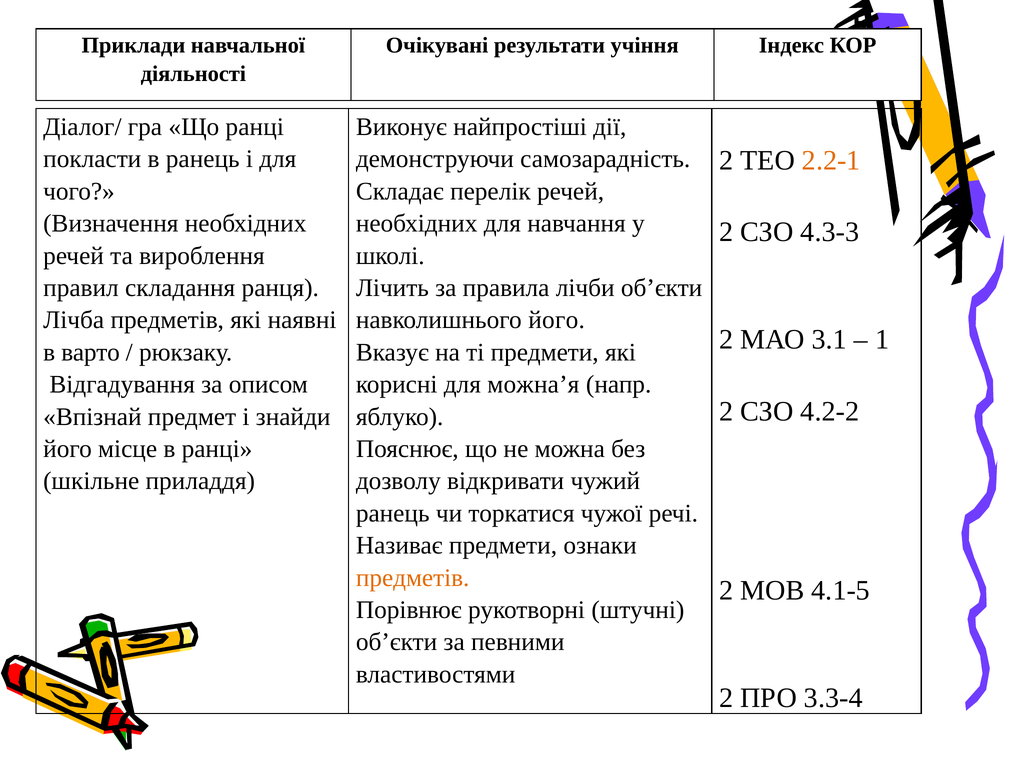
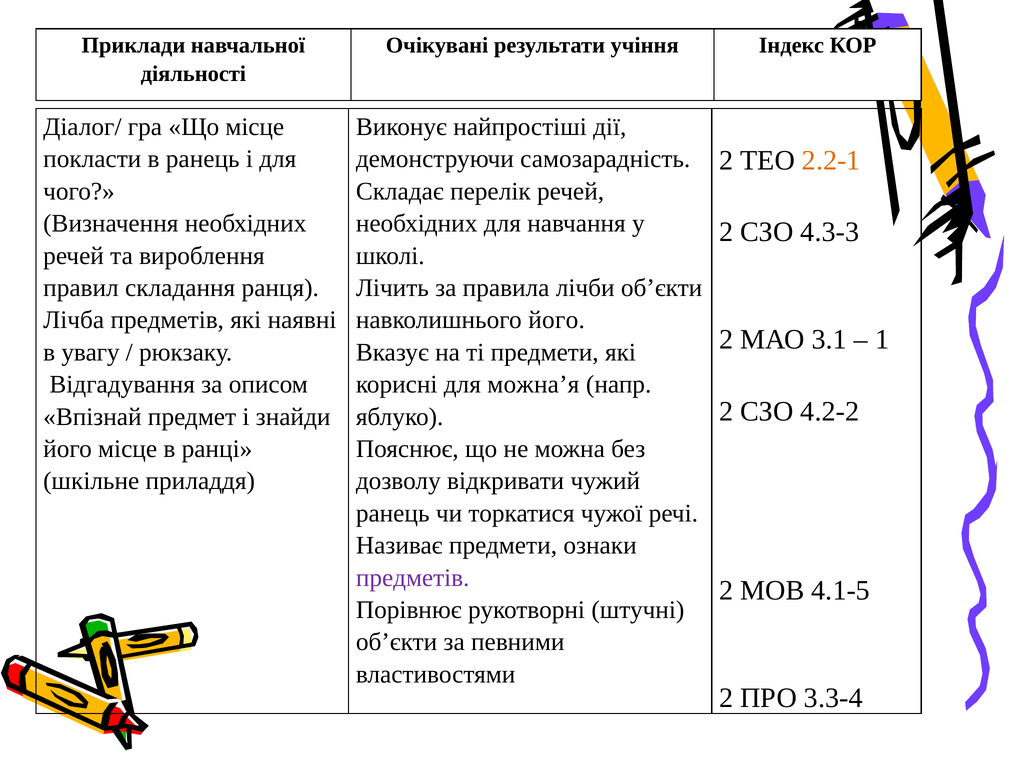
Що ранці: ранці -> місце
варто: варто -> увагу
предметів at (413, 578) colour: orange -> purple
